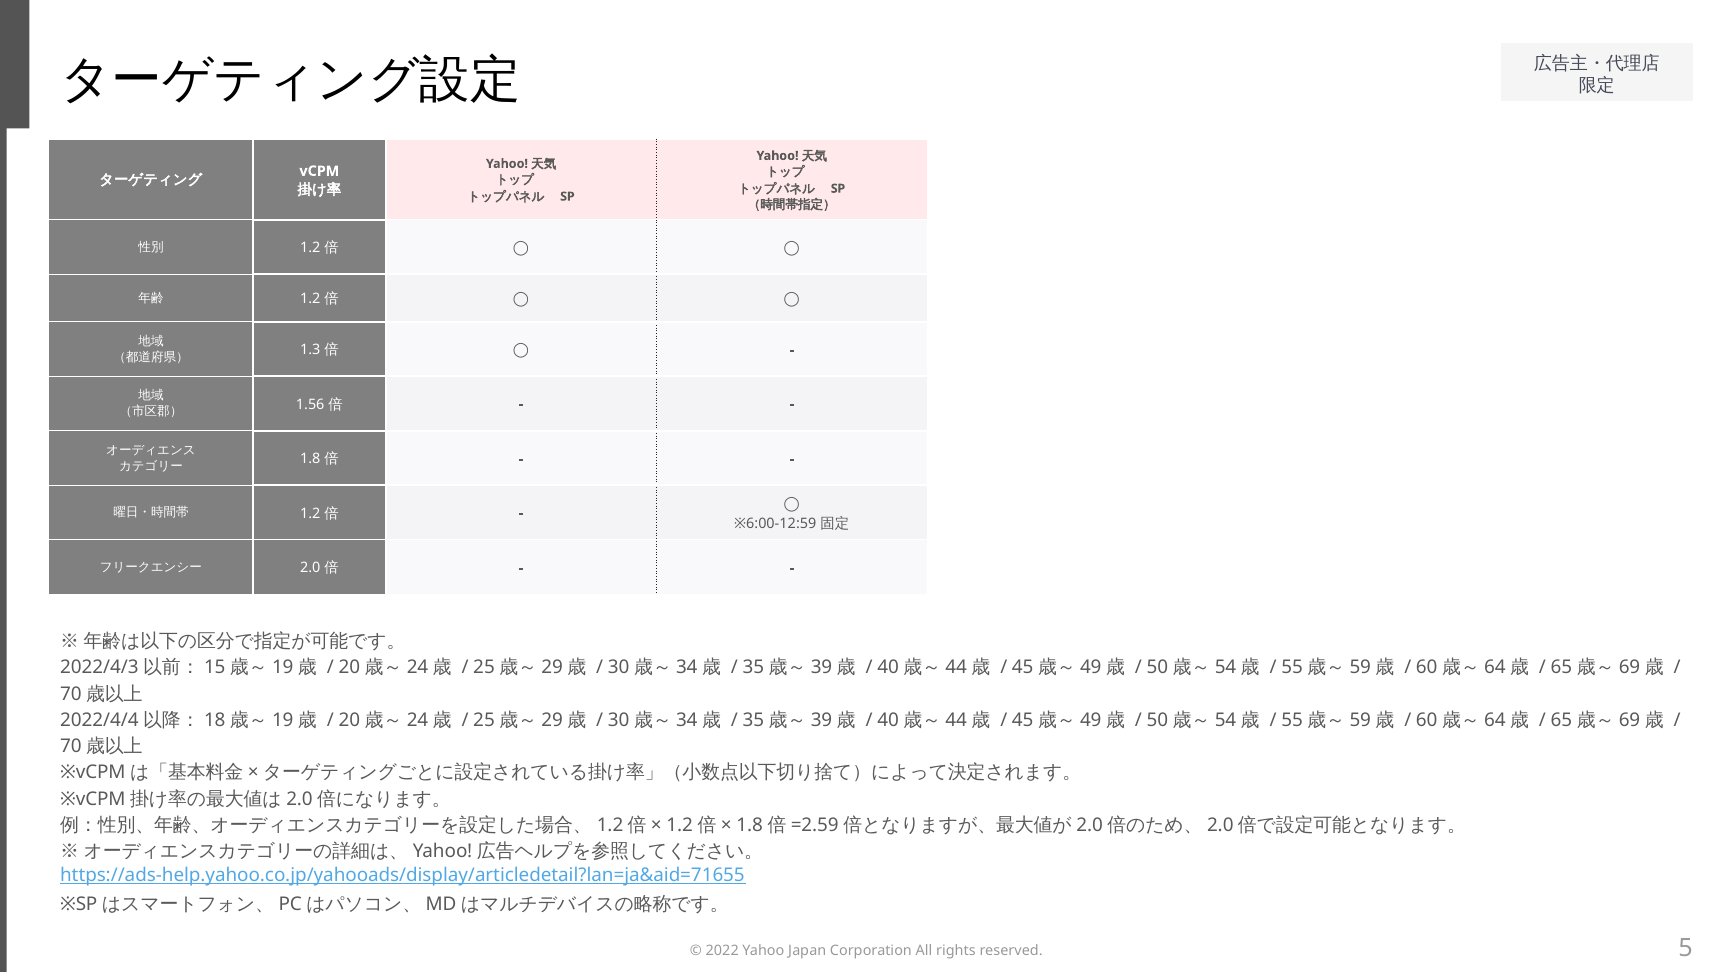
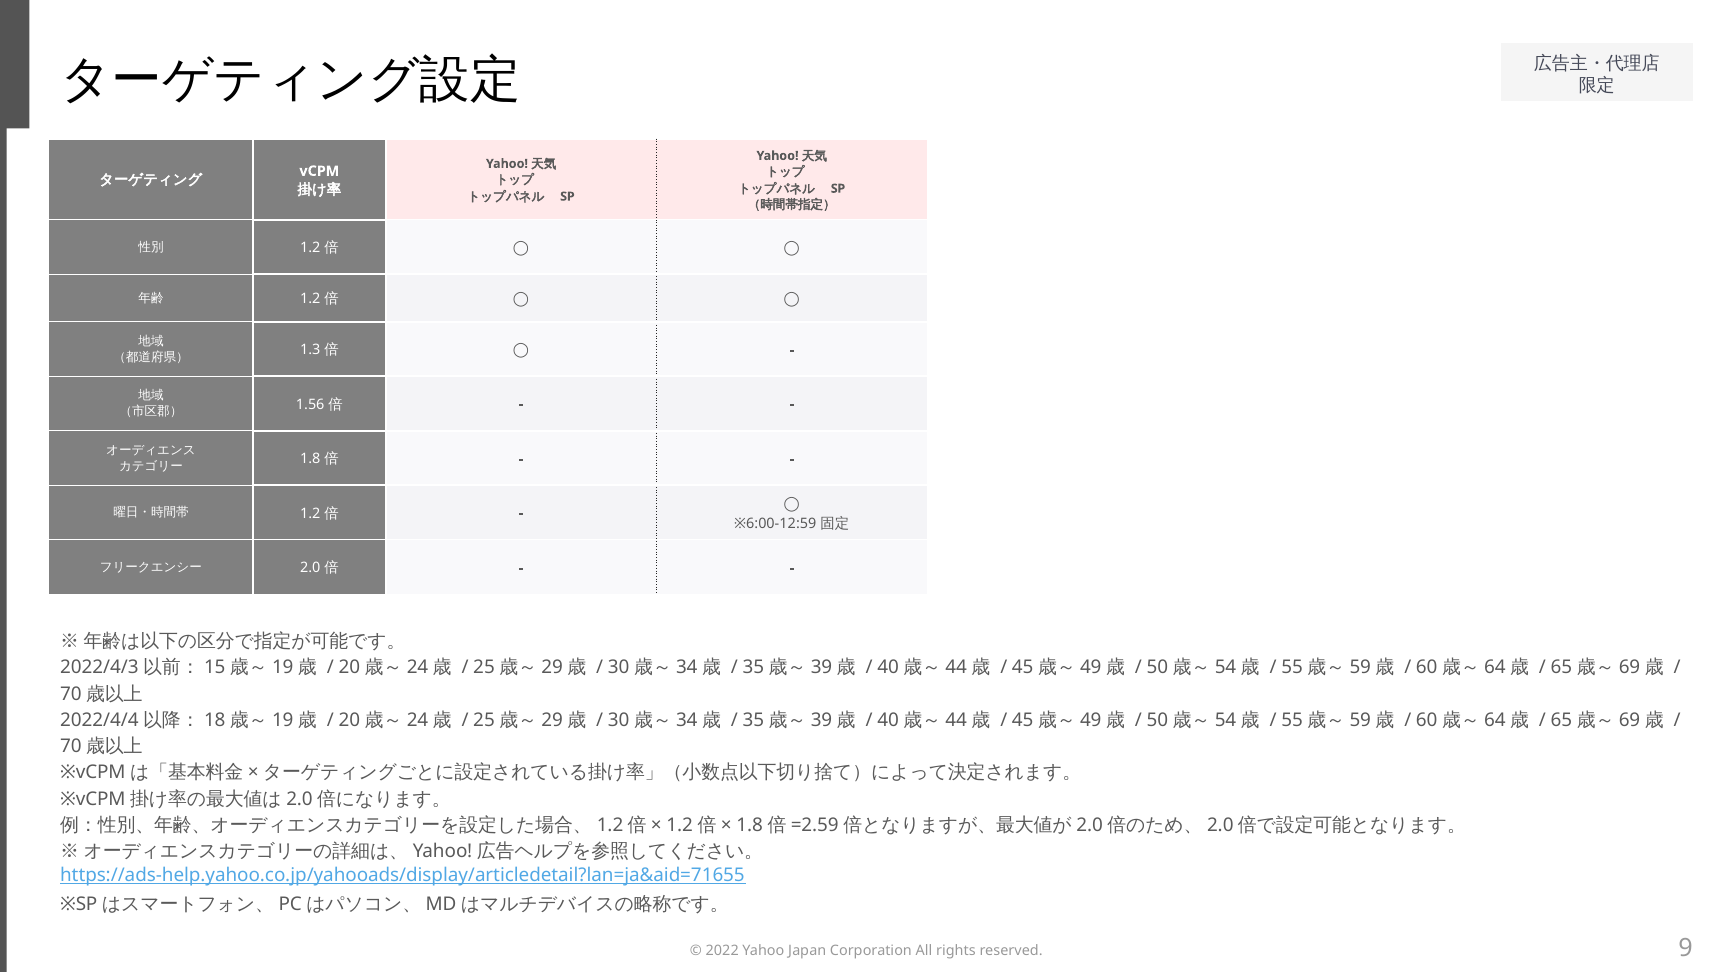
5: 5 -> 9
